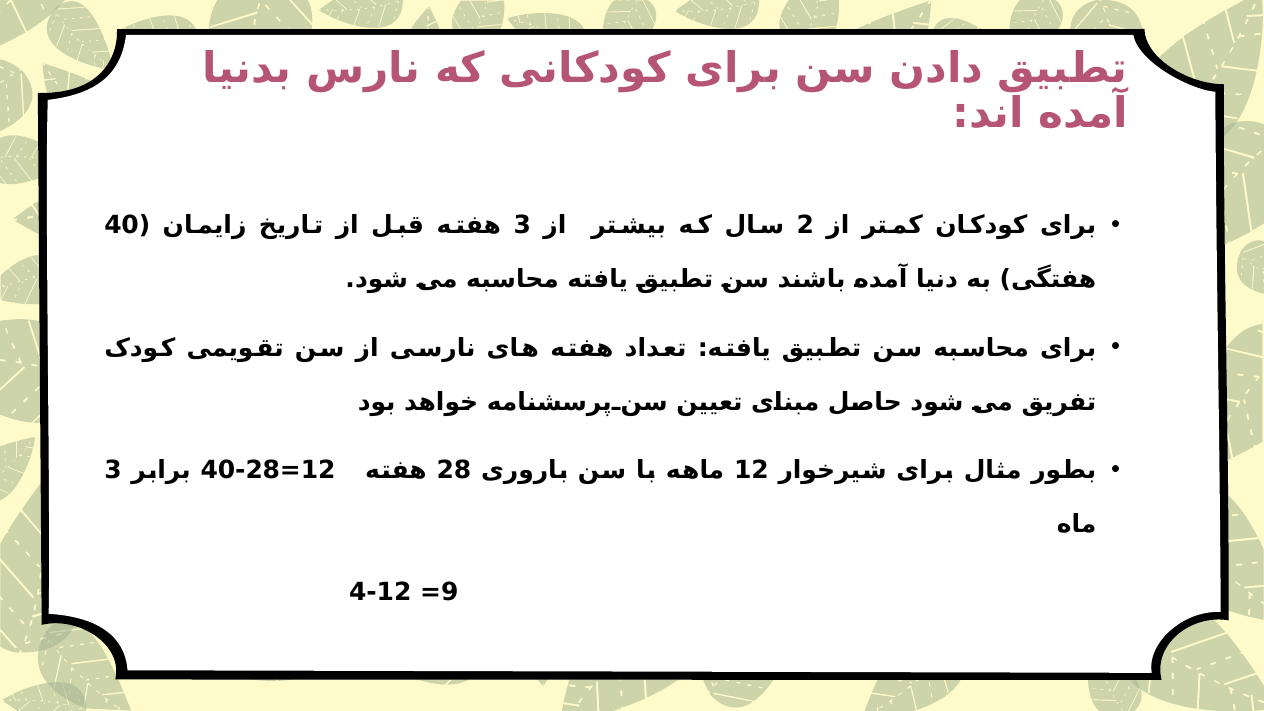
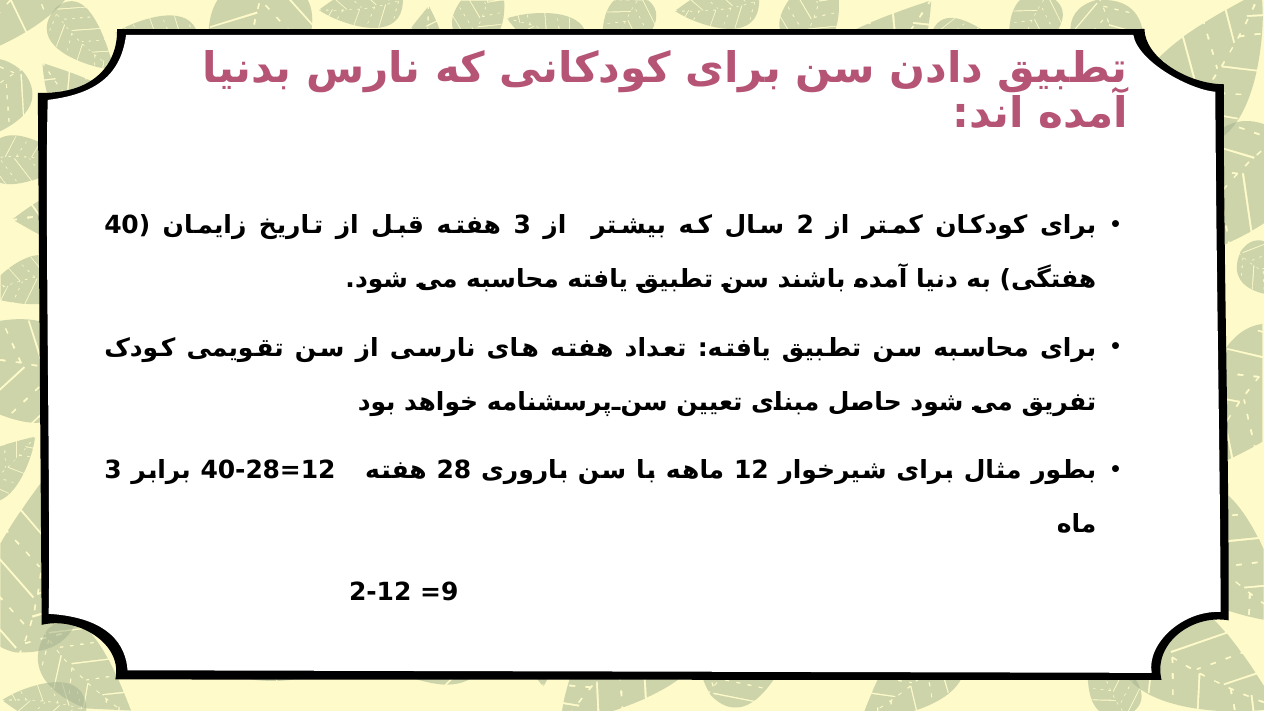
4-12: 4-12 -> 2-12
